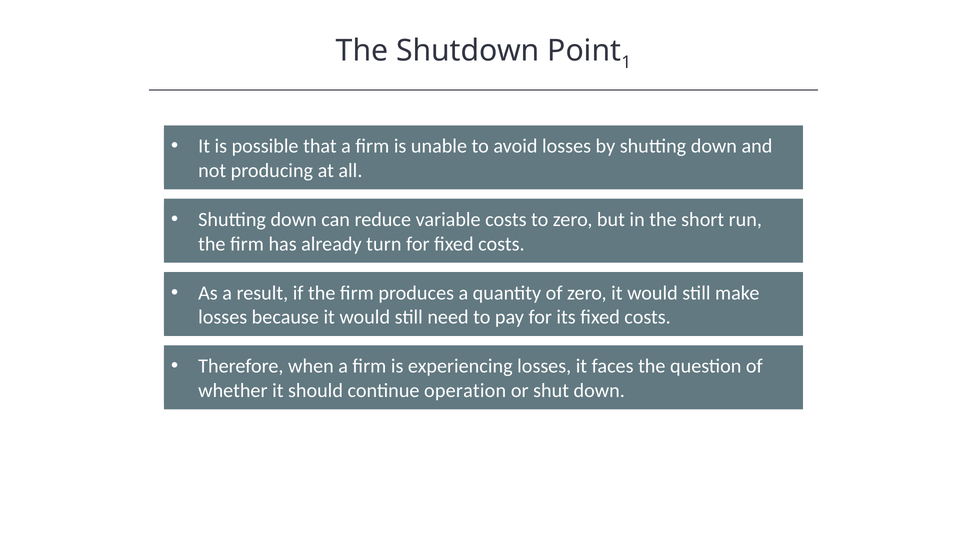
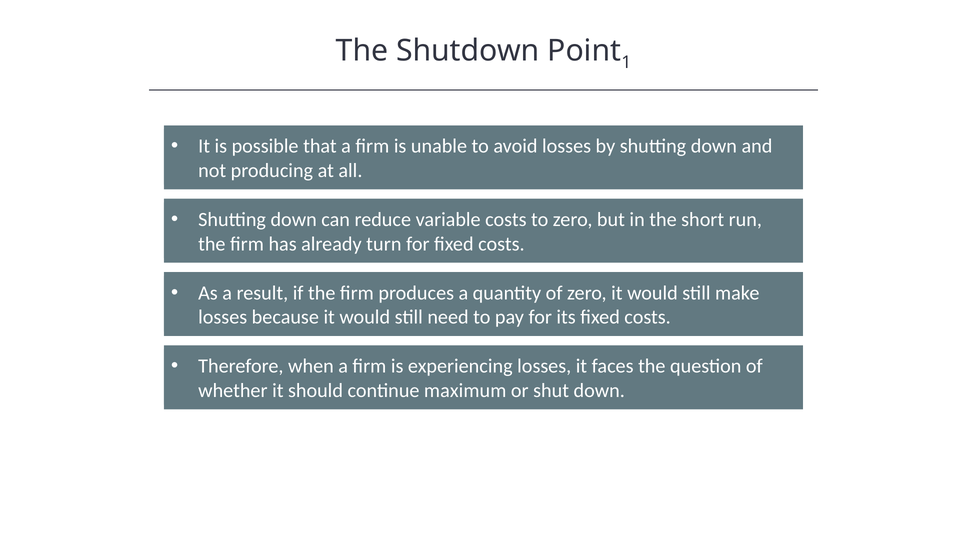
operation: operation -> maximum
